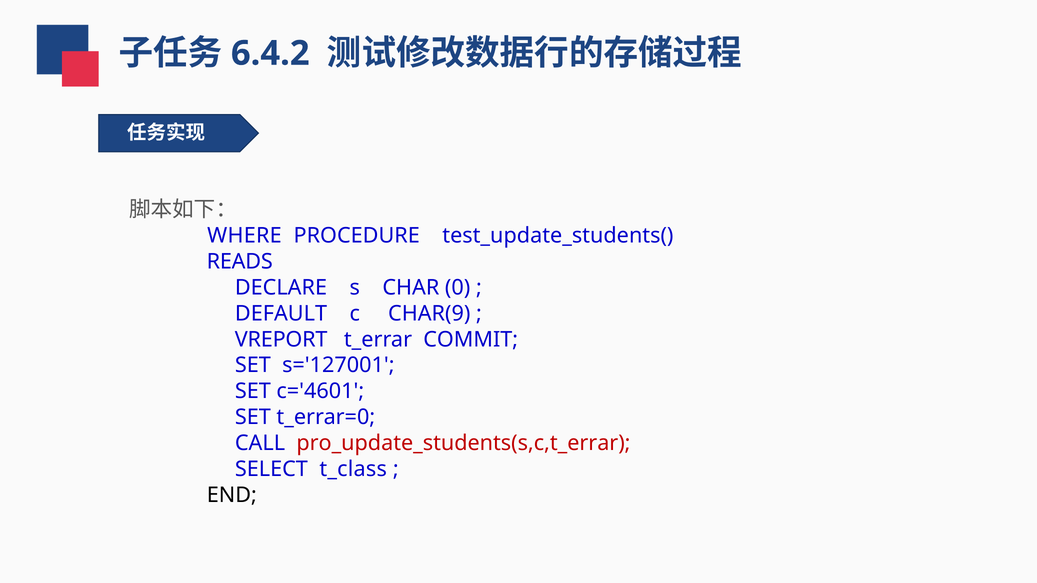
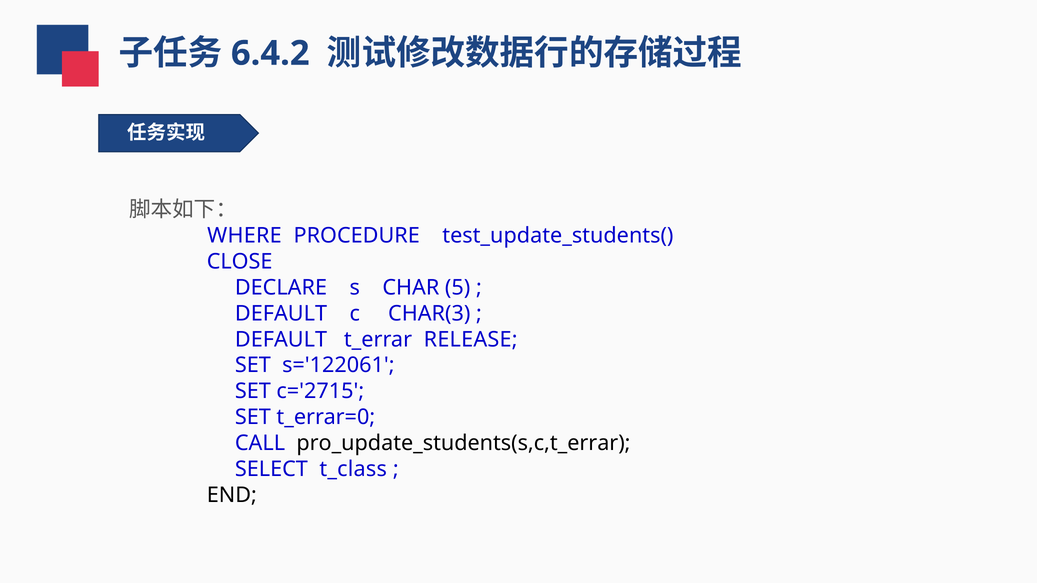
READS: READS -> CLOSE
0: 0 -> 5
CHAR(9: CHAR(9 -> CHAR(3
VREPORT at (281, 340): VREPORT -> DEFAULT
COMMIT: COMMIT -> RELEASE
s='127001: s='127001 -> s='122061
c='4601: c='4601 -> c='2715
pro_update_students(s,c,t_errar colour: red -> black
